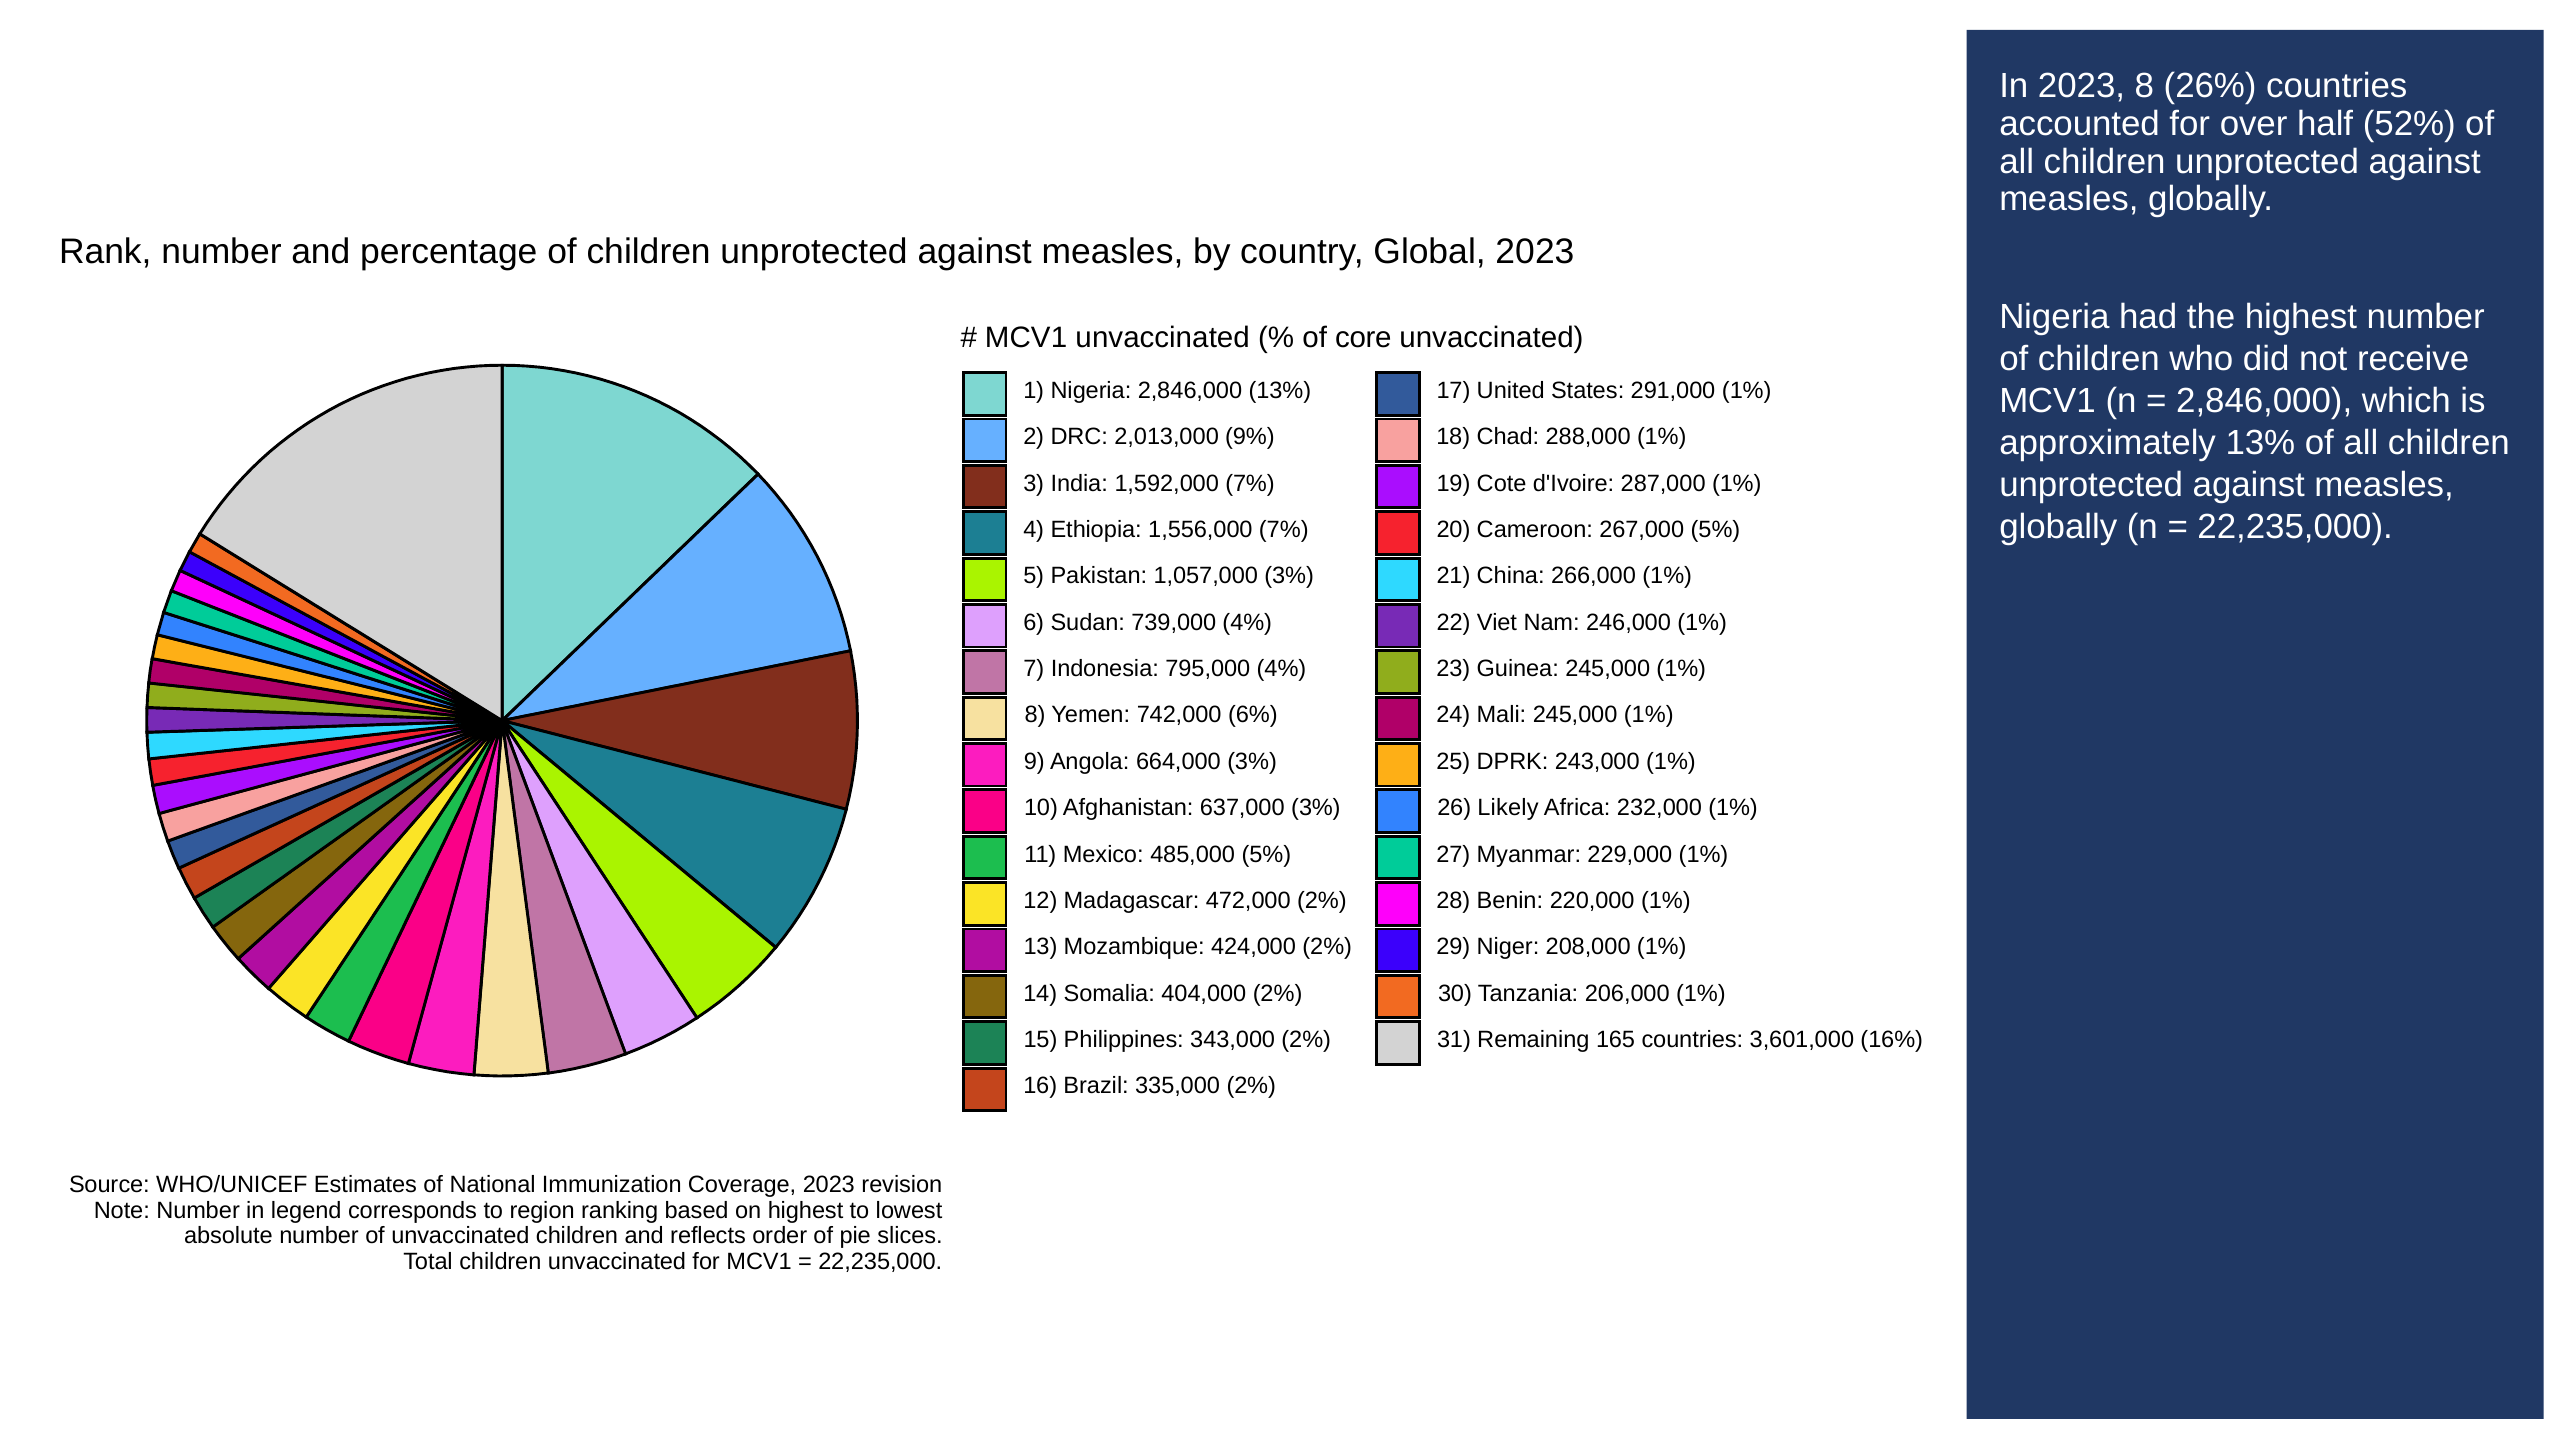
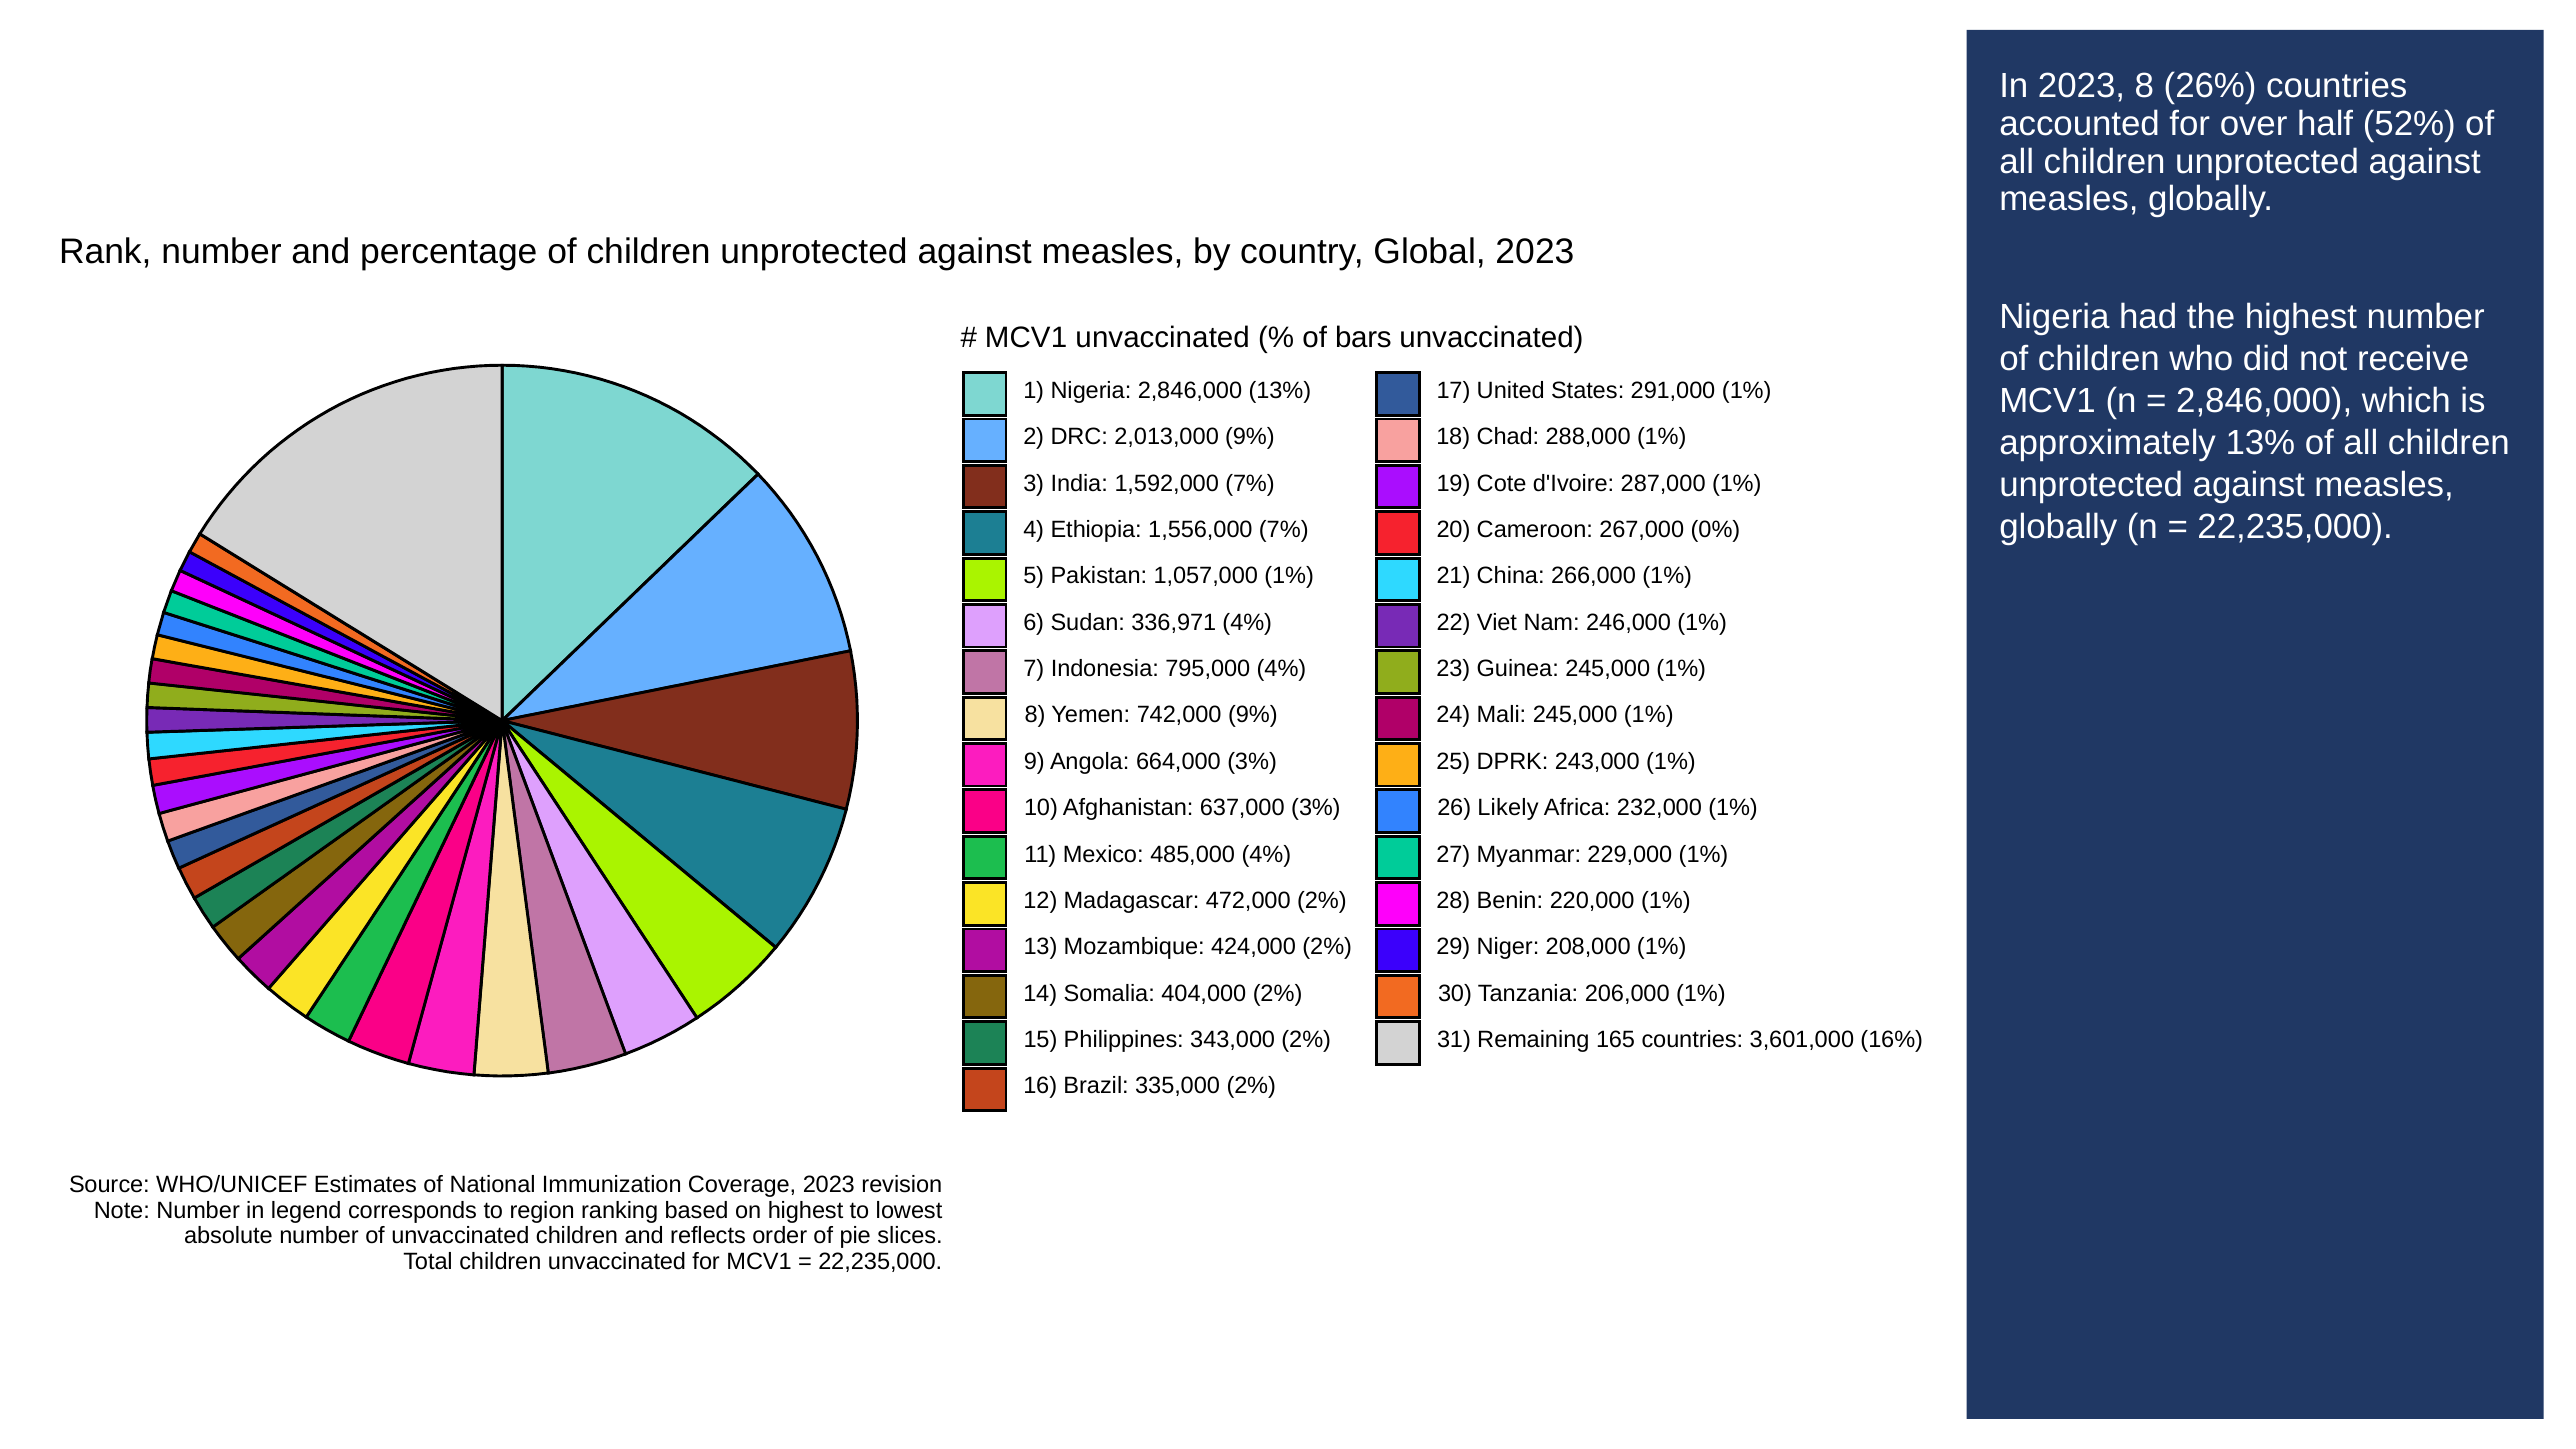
core: core -> bars
267,000 5%: 5% -> 0%
1,057,000 3%: 3% -> 1%
739,000: 739,000 -> 336,971
742,000 6%: 6% -> 9%
485,000 5%: 5% -> 4%
